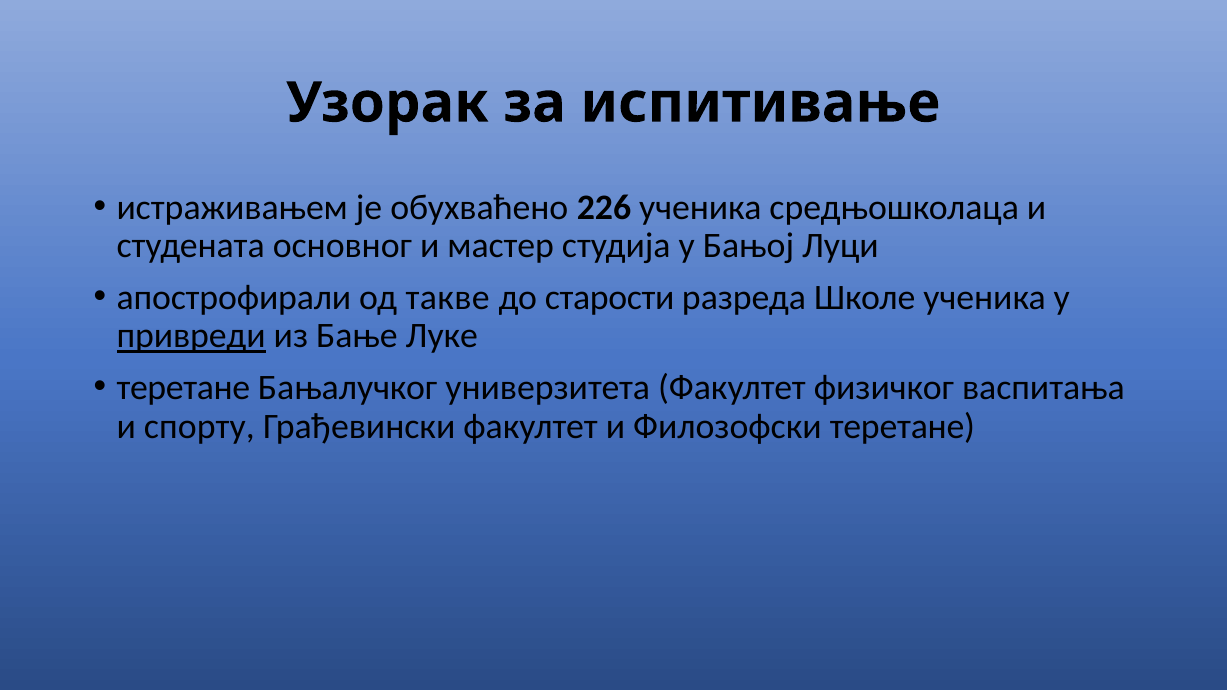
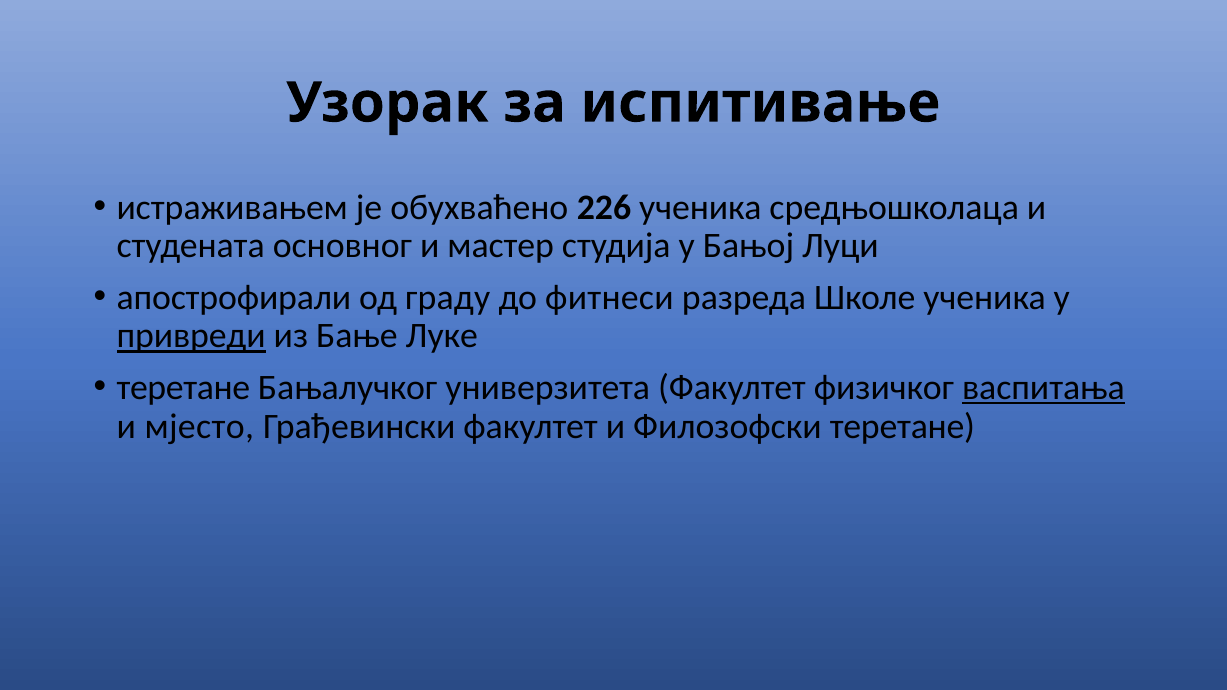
такве: такве -> граду
старости: старости -> фитнеси
васпитања underline: none -> present
спорту: спорту -> мјесто
